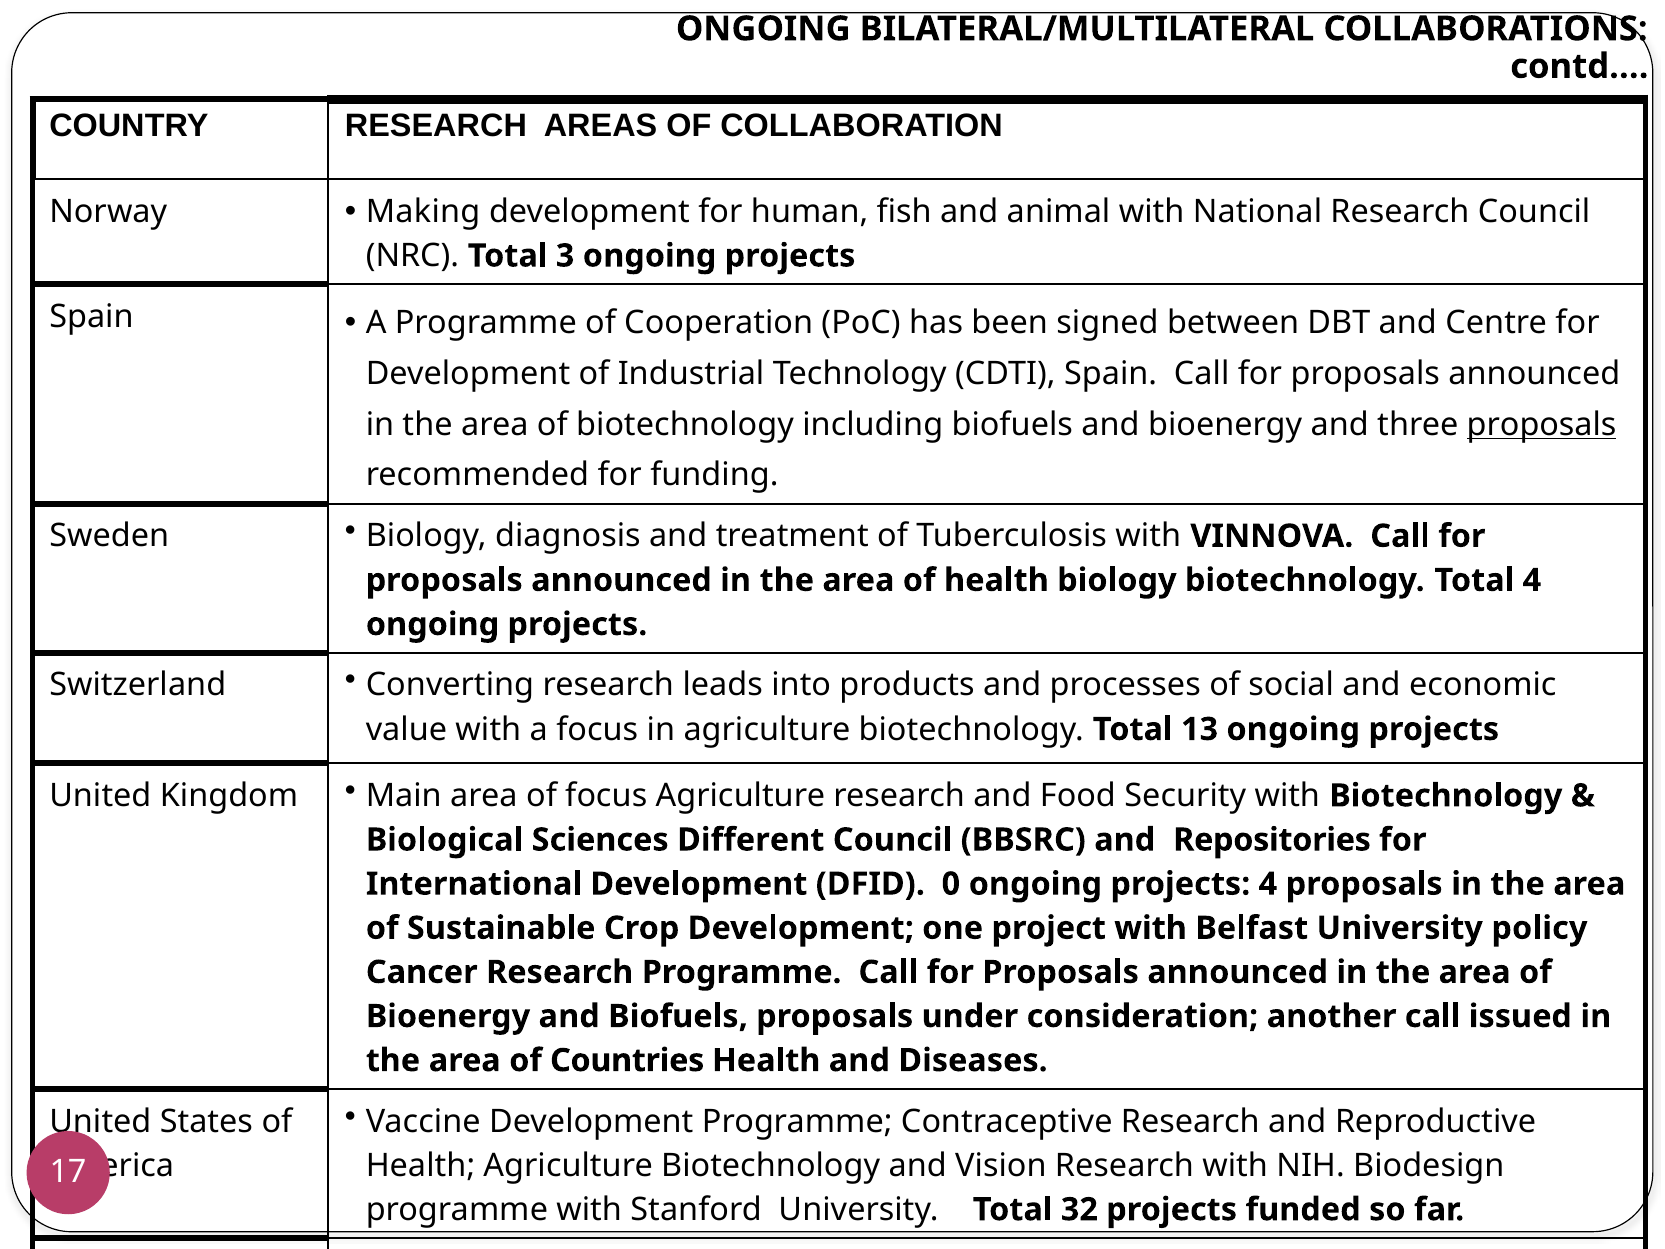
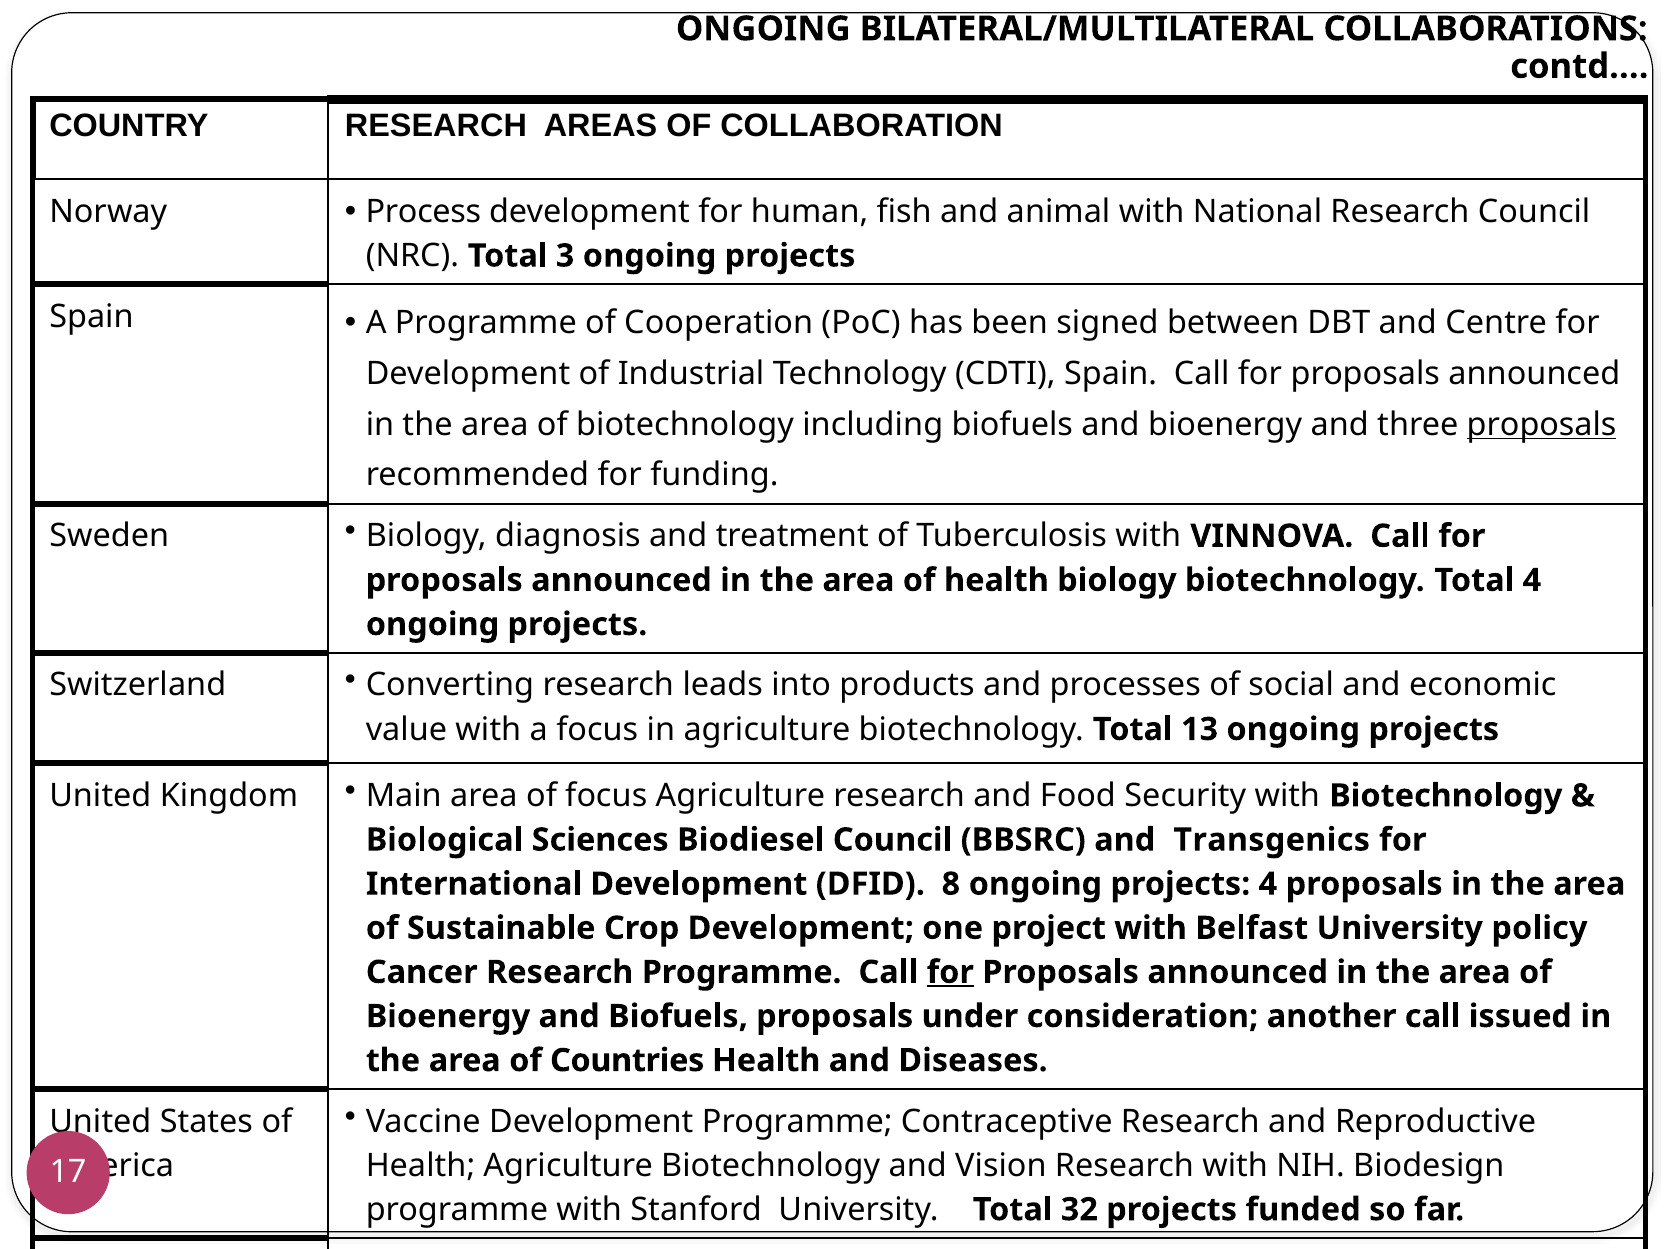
Making: Making -> Process
Different: Different -> Biodiesel
Repositories: Repositories -> Transgenics
0: 0 -> 8
for at (950, 972) underline: none -> present
